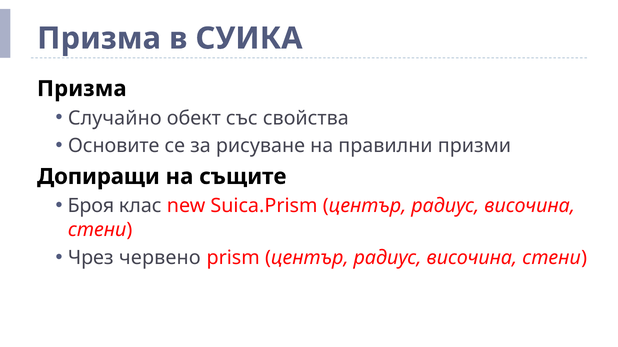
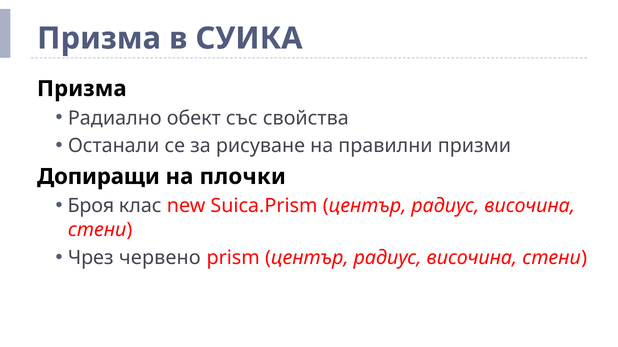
Случайно: Случайно -> Радиално
Основите: Основите -> Останали
същите: същите -> плочки
